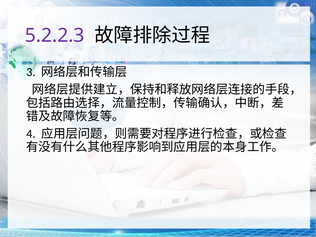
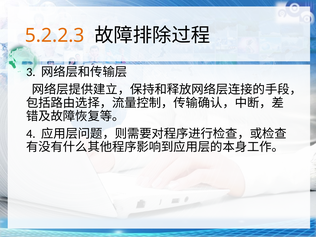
5.2.2.3 colour: purple -> orange
